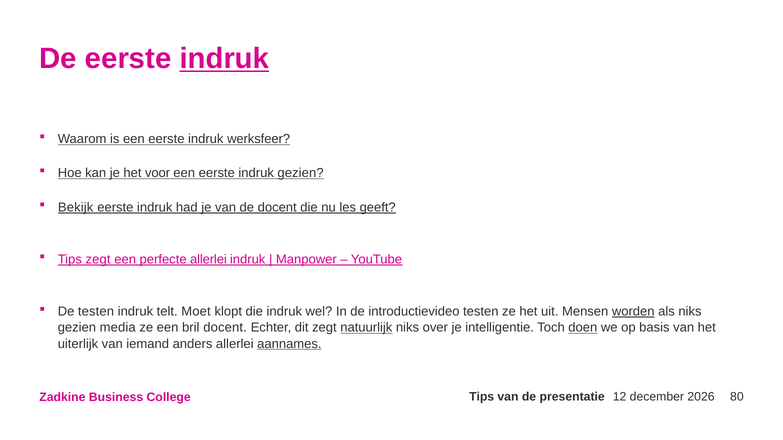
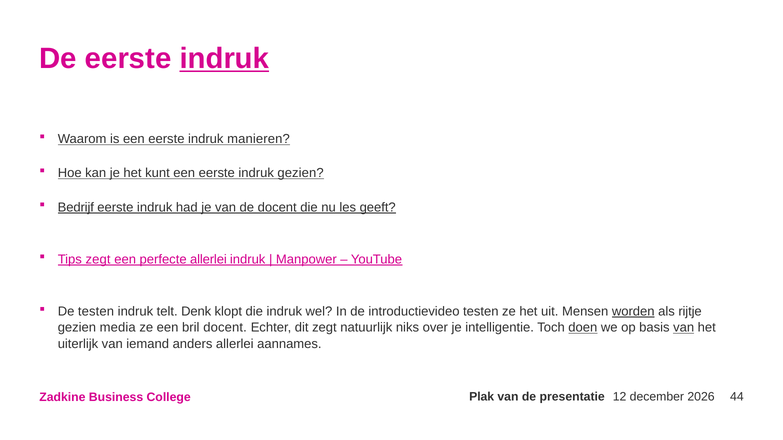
werksfeer: werksfeer -> manieren
voor: voor -> kunt
Bekijk: Bekijk -> Bedrijf
Moet: Moet -> Denk
als niks: niks -> rijtje
natuurlijk underline: present -> none
van at (684, 328) underline: none -> present
aannames underline: present -> none
Tips at (482, 397): Tips -> Plak
80: 80 -> 44
